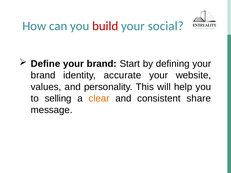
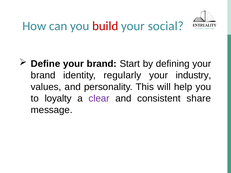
accurate: accurate -> regularly
website: website -> industry
selling: selling -> loyalty
clear colour: orange -> purple
